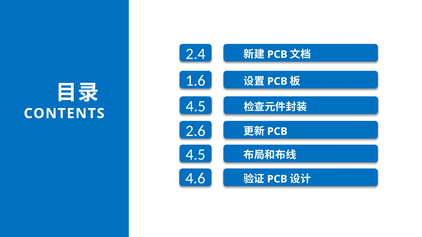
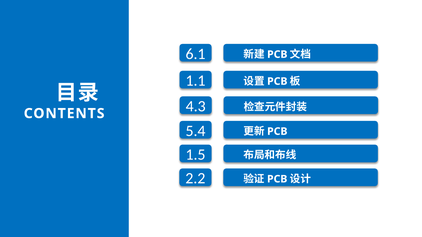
2.4: 2.4 -> 6.1
1.6: 1.6 -> 1.1
4.5 at (196, 106): 4.5 -> 4.3
2.6: 2.6 -> 5.4
4.5 at (196, 155): 4.5 -> 1.5
4.6: 4.6 -> 2.2
